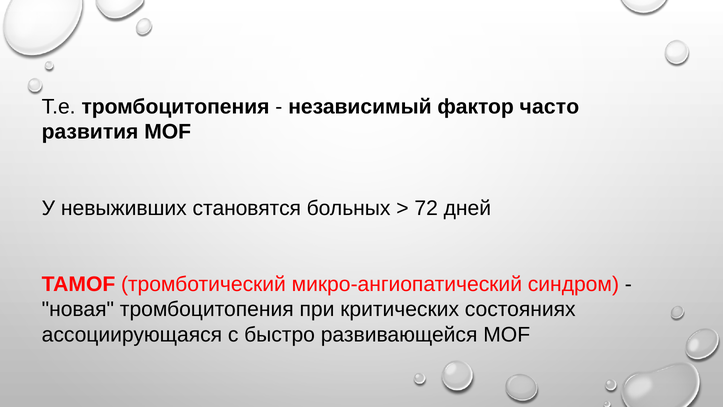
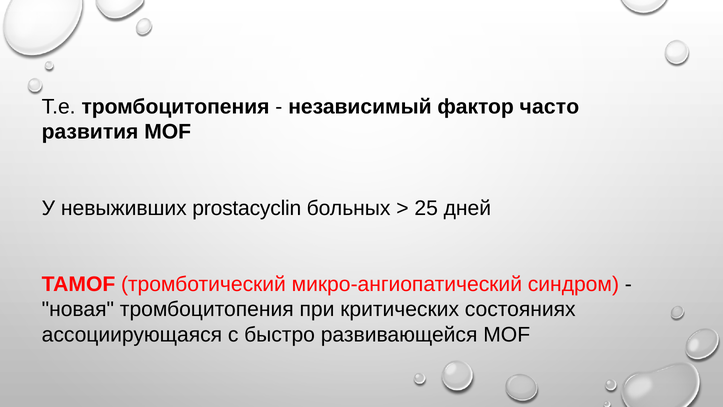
становятся: становятся -> prostacyclin
72: 72 -> 25
